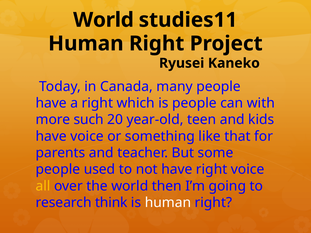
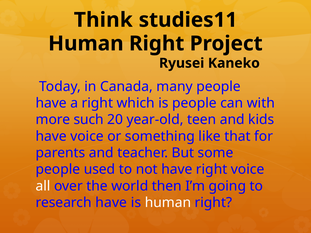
World at (104, 20): World -> Think
all colour: yellow -> white
research think: think -> have
